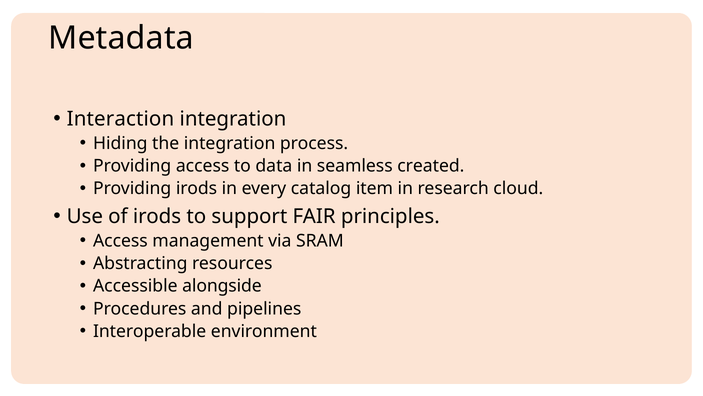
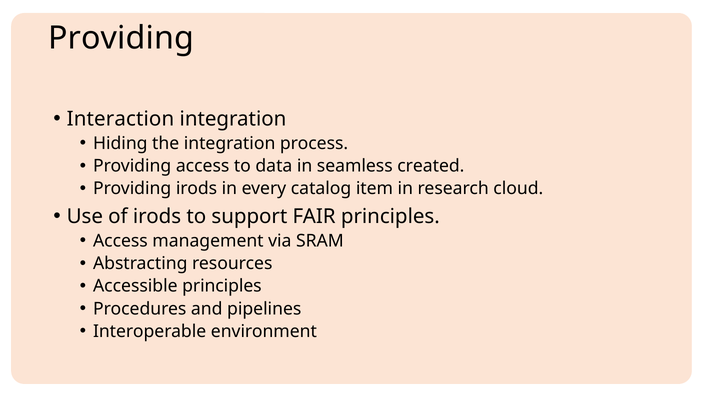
Metadata at (121, 38): Metadata -> Providing
Accessible alongside: alongside -> principles
